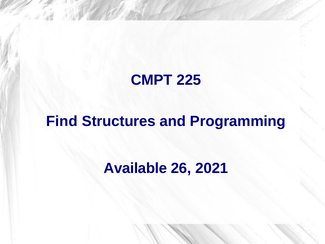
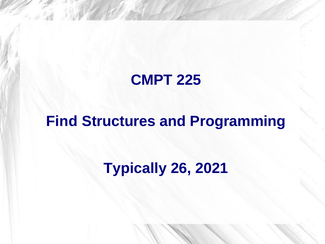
Available: Available -> Typically
